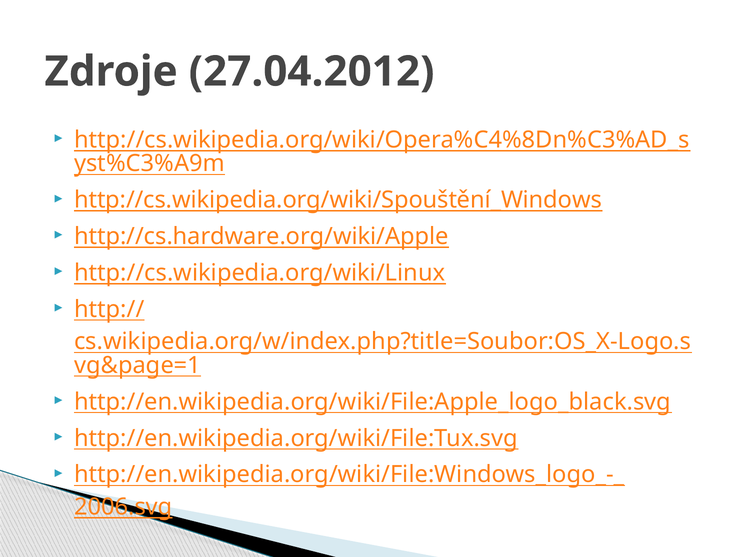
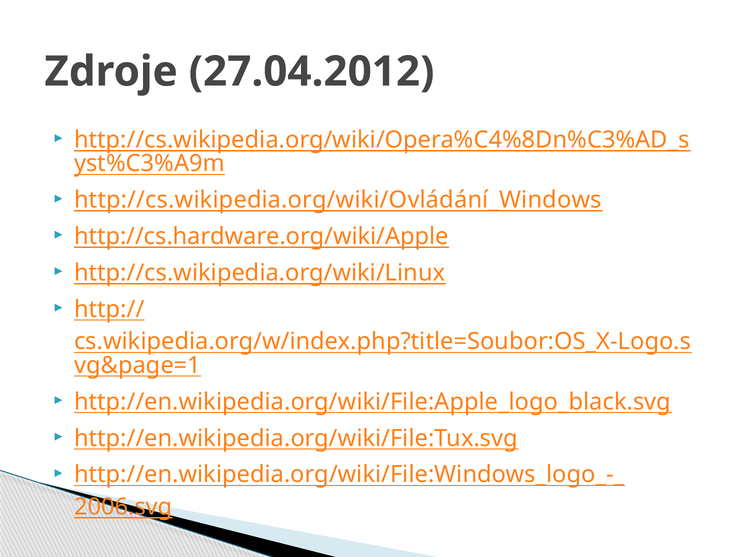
http://cs.wikipedia.org/wiki/Spouštění_Windows: http://cs.wikipedia.org/wiki/Spouštění_Windows -> http://cs.wikipedia.org/wiki/Ovládání_Windows
